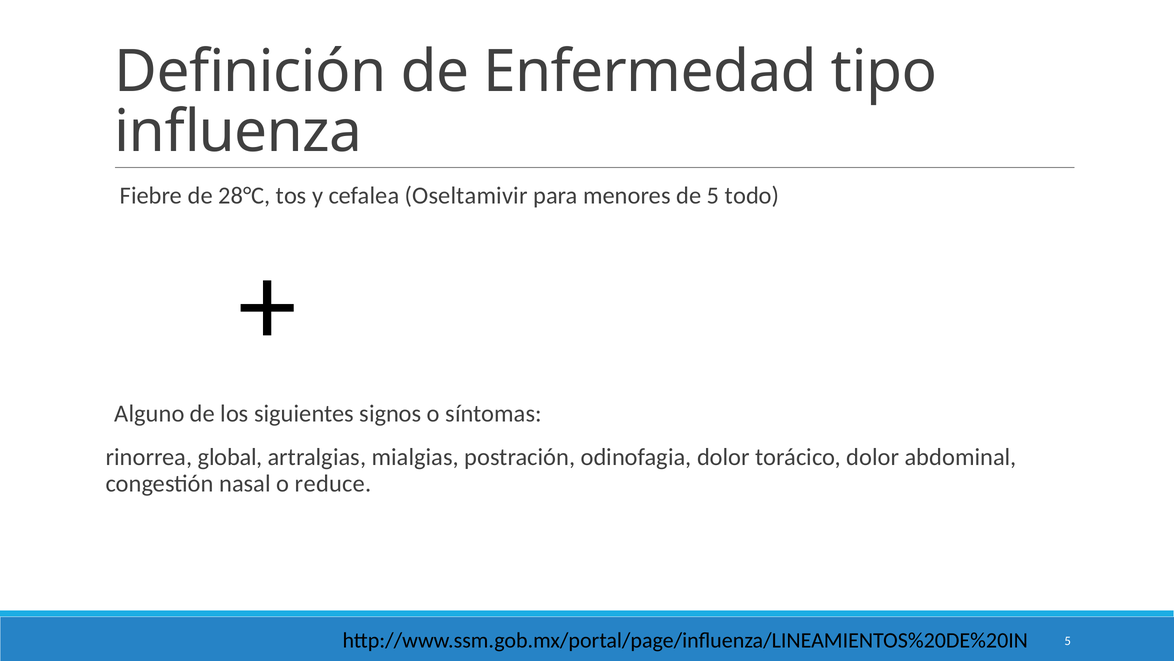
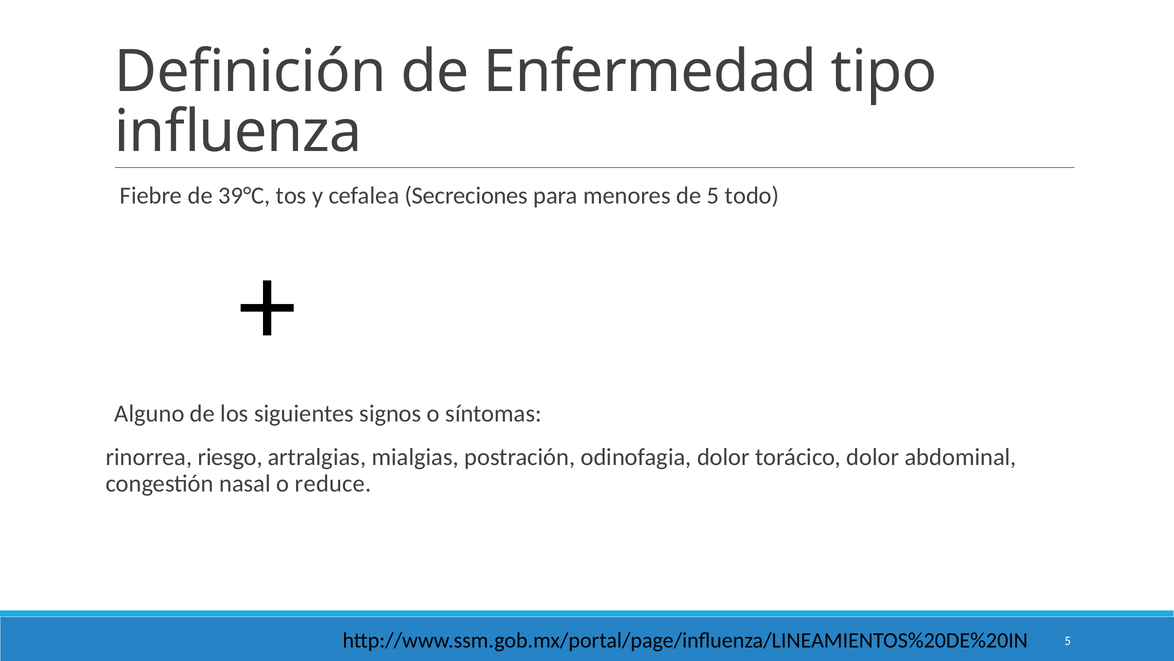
28°C: 28°C -> 39°C
Oseltamivir: Oseltamivir -> Secreciones
global: global -> riesgo
